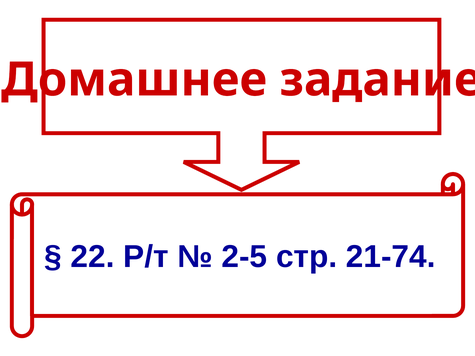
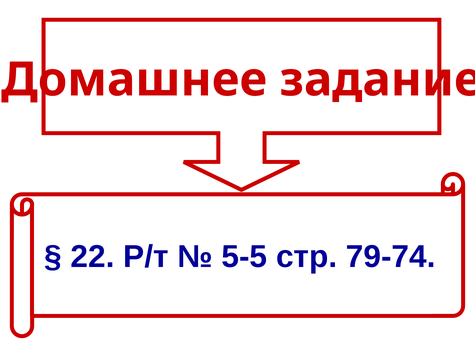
2-5: 2-5 -> 5-5
21-74: 21-74 -> 79-74
